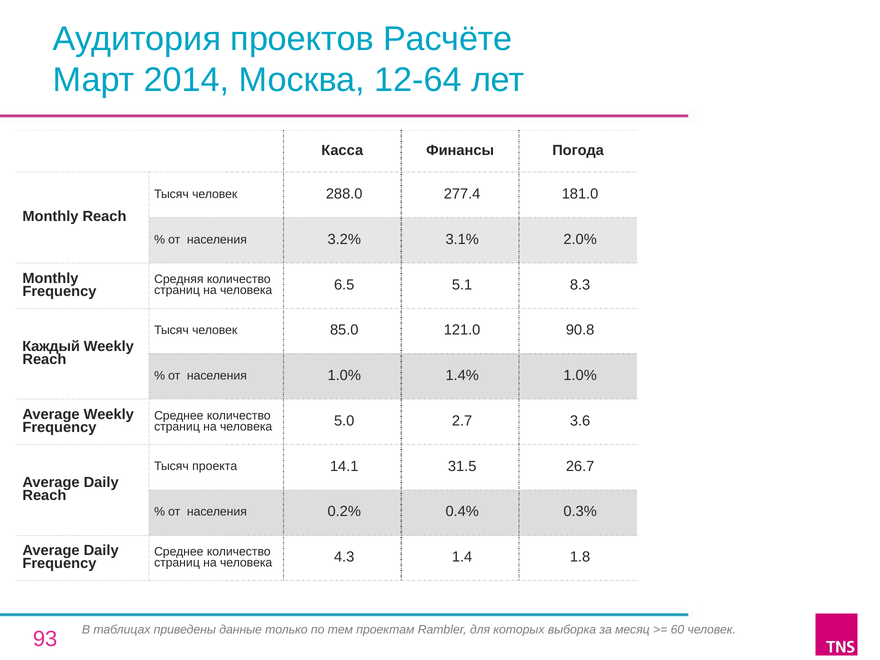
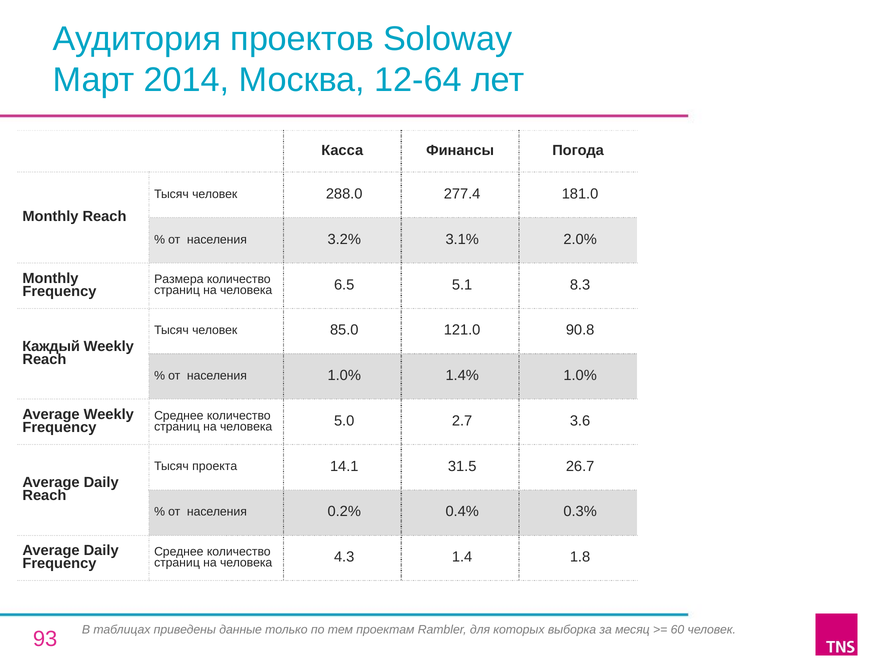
Расчёте: Расчёте -> Soloway
Средняя: Средняя -> Размера
